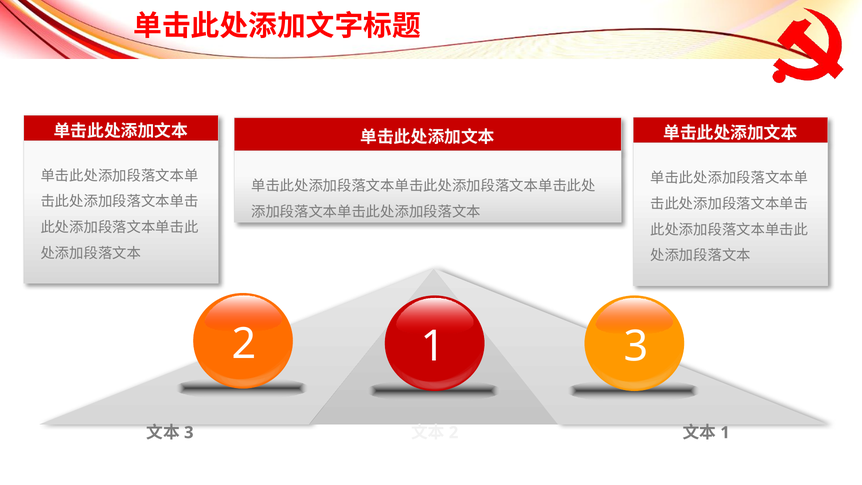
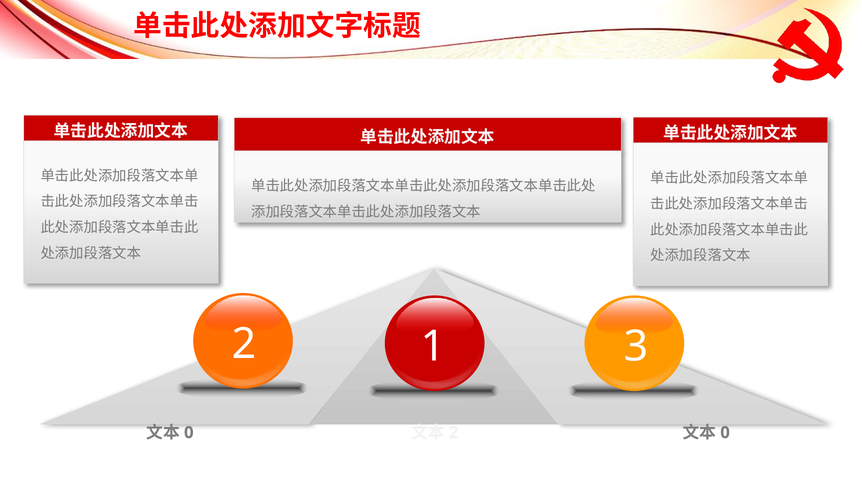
3 at (189, 433): 3 -> 0
1 at (725, 433): 1 -> 0
